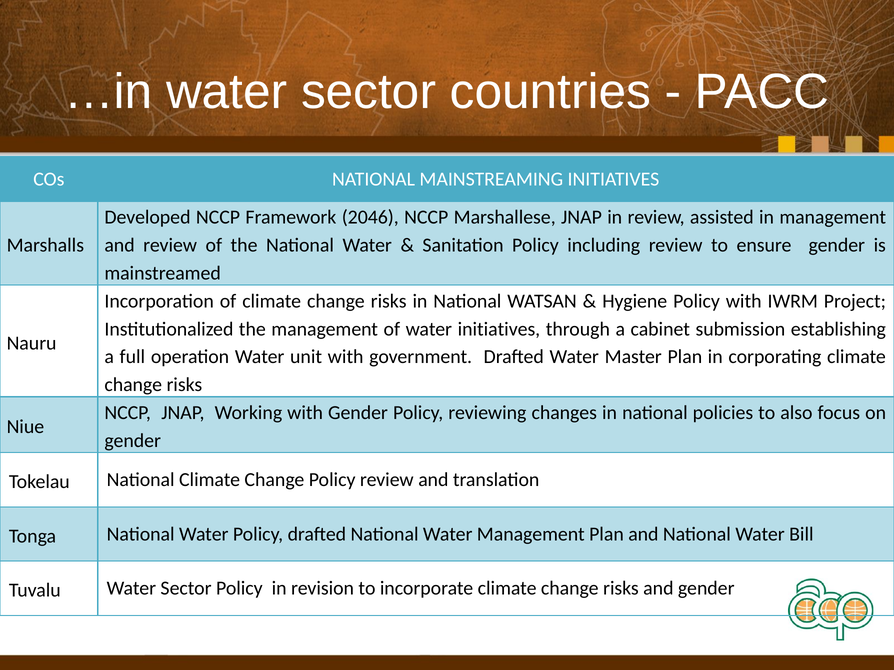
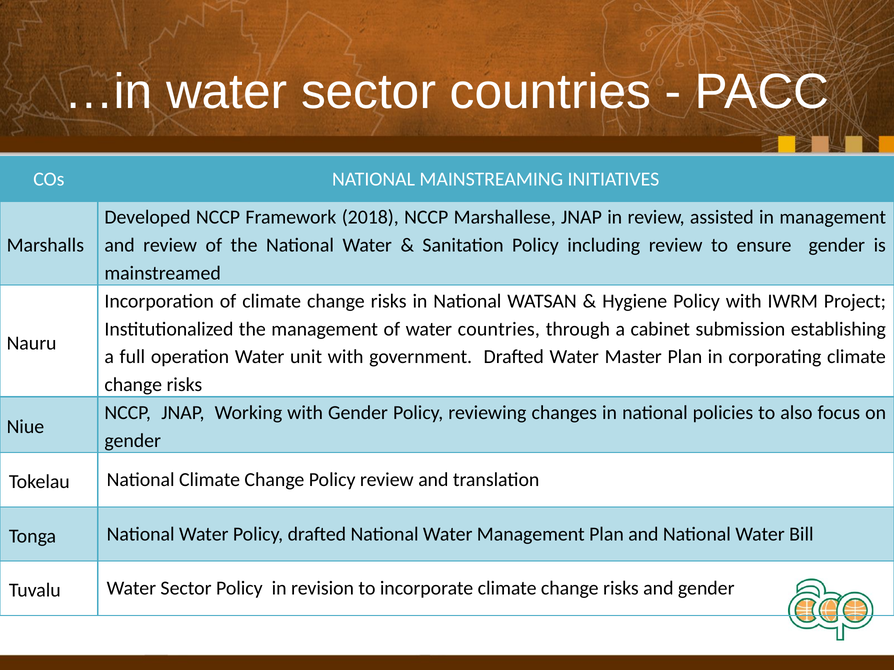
2046: 2046 -> 2018
water initiatives: initiatives -> countries
